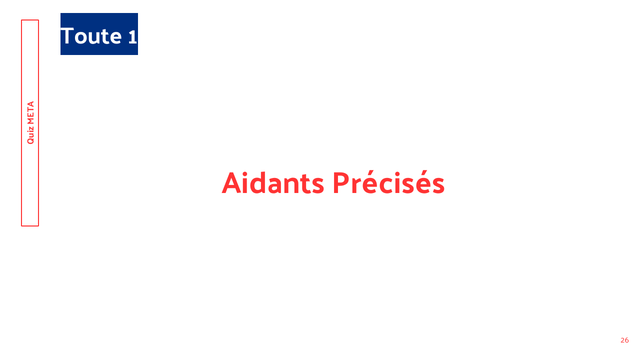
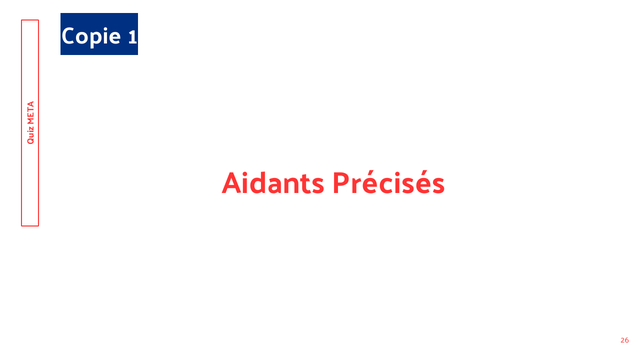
Toute: Toute -> Copie
